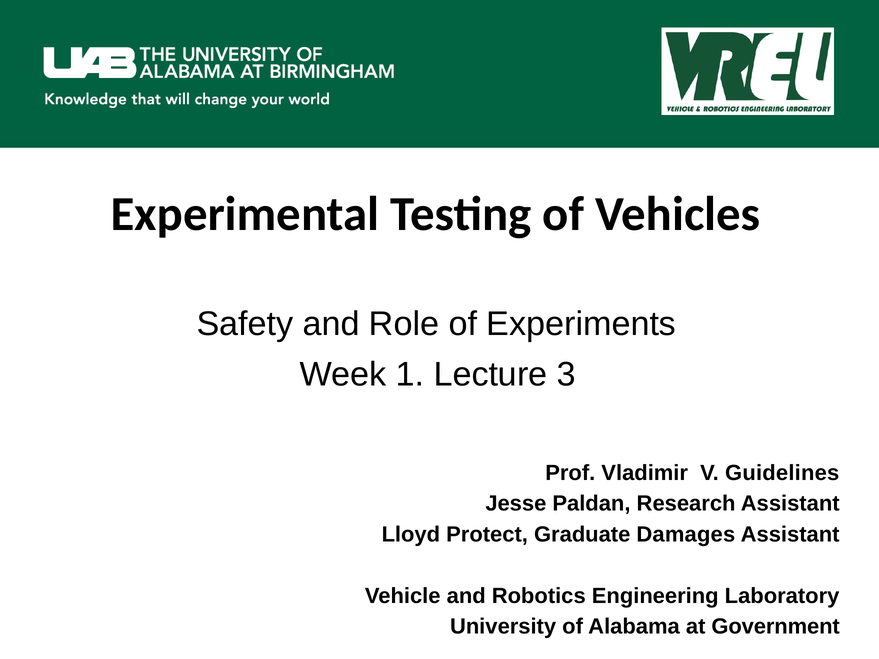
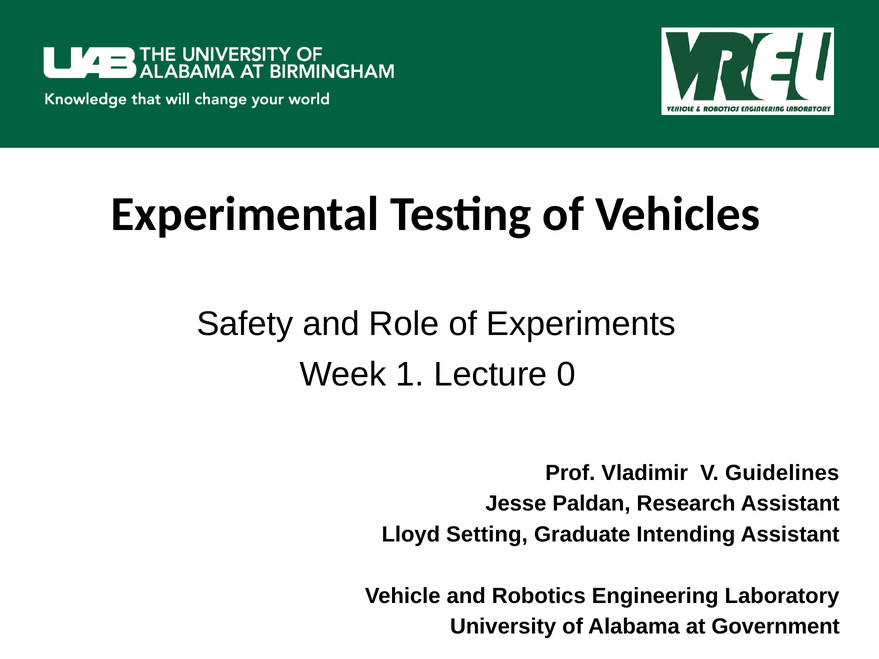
3: 3 -> 0
Protect: Protect -> Setting
Damages: Damages -> Intending
